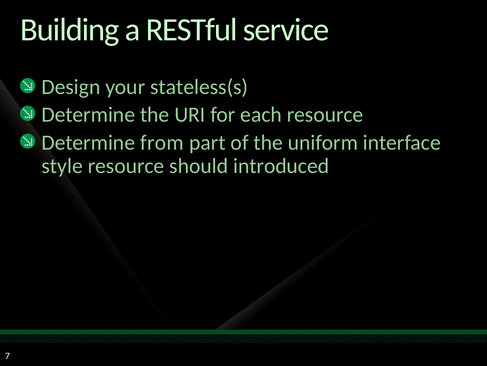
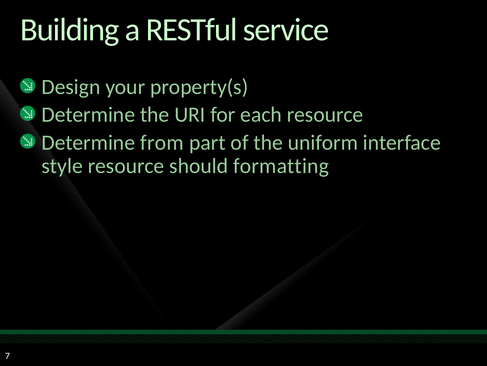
stateless(s: stateless(s -> property(s
introduced: introduced -> formatting
